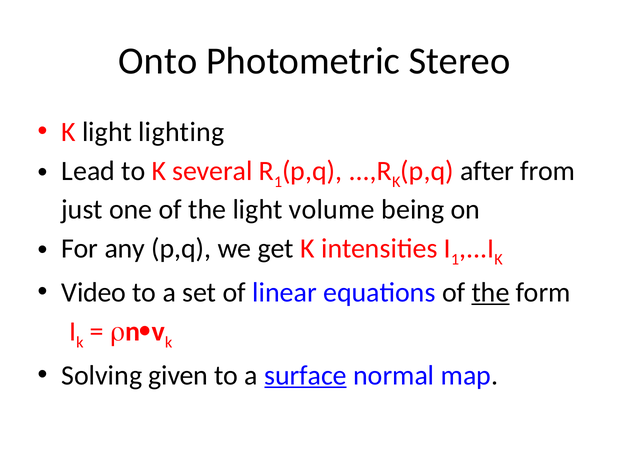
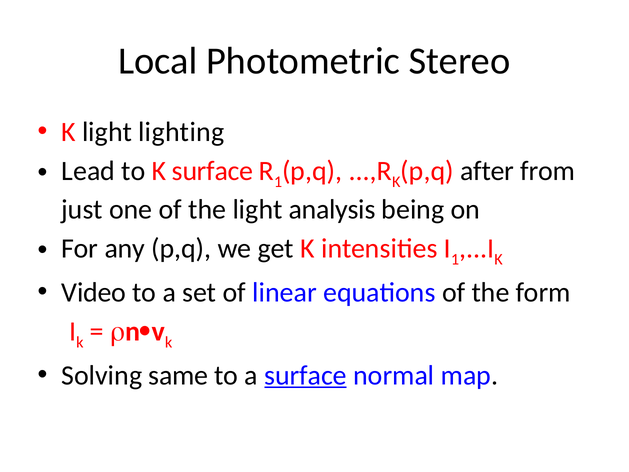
Onto: Onto -> Local
K several: several -> surface
volume: volume -> analysis
the at (491, 292) underline: present -> none
given: given -> same
